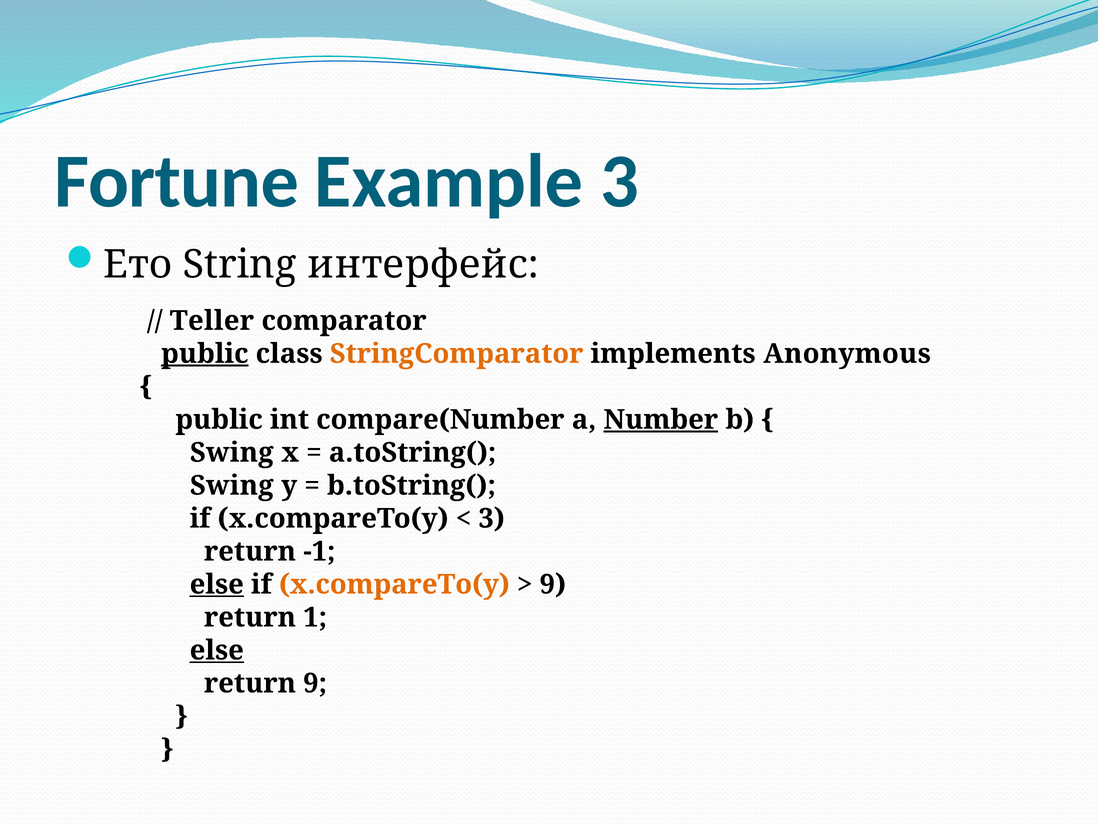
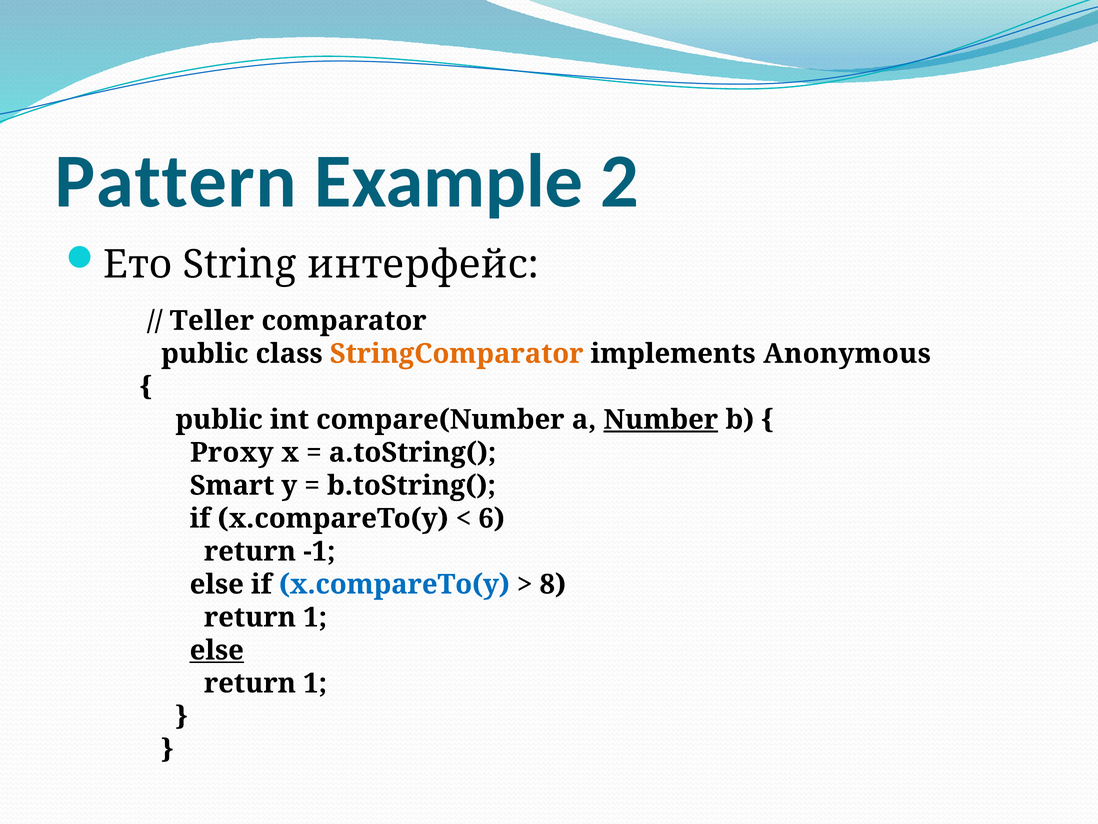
Fortune: Fortune -> Pattern
Example 3: 3 -> 2
public at (205, 354) underline: present -> none
Swing at (232, 452): Swing -> Proxy
Swing at (232, 485): Swing -> Smart
3 at (492, 518): 3 -> 6
else at (217, 584) underline: present -> none
x.compareTo(y at (394, 584) colour: orange -> blue
9 at (553, 584): 9 -> 8
9 at (315, 683): 9 -> 1
